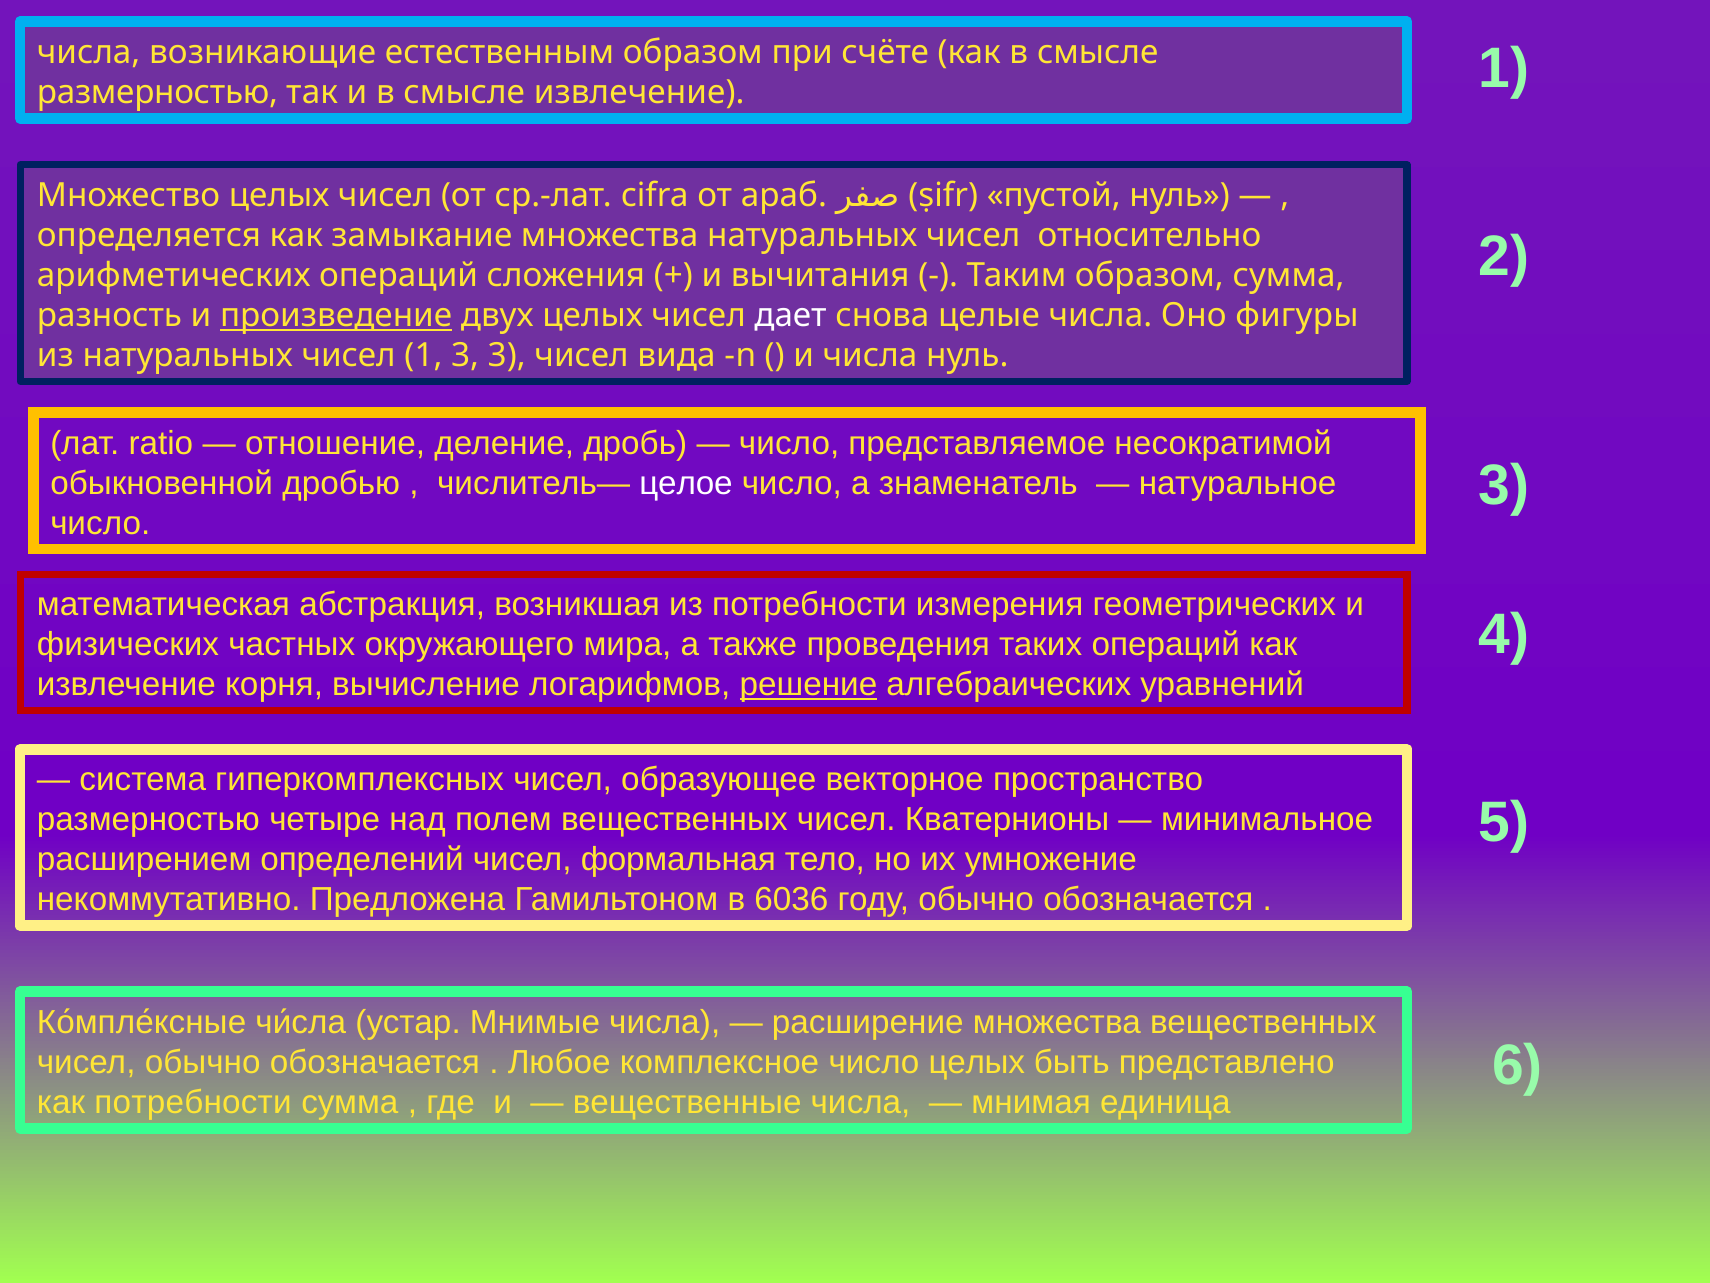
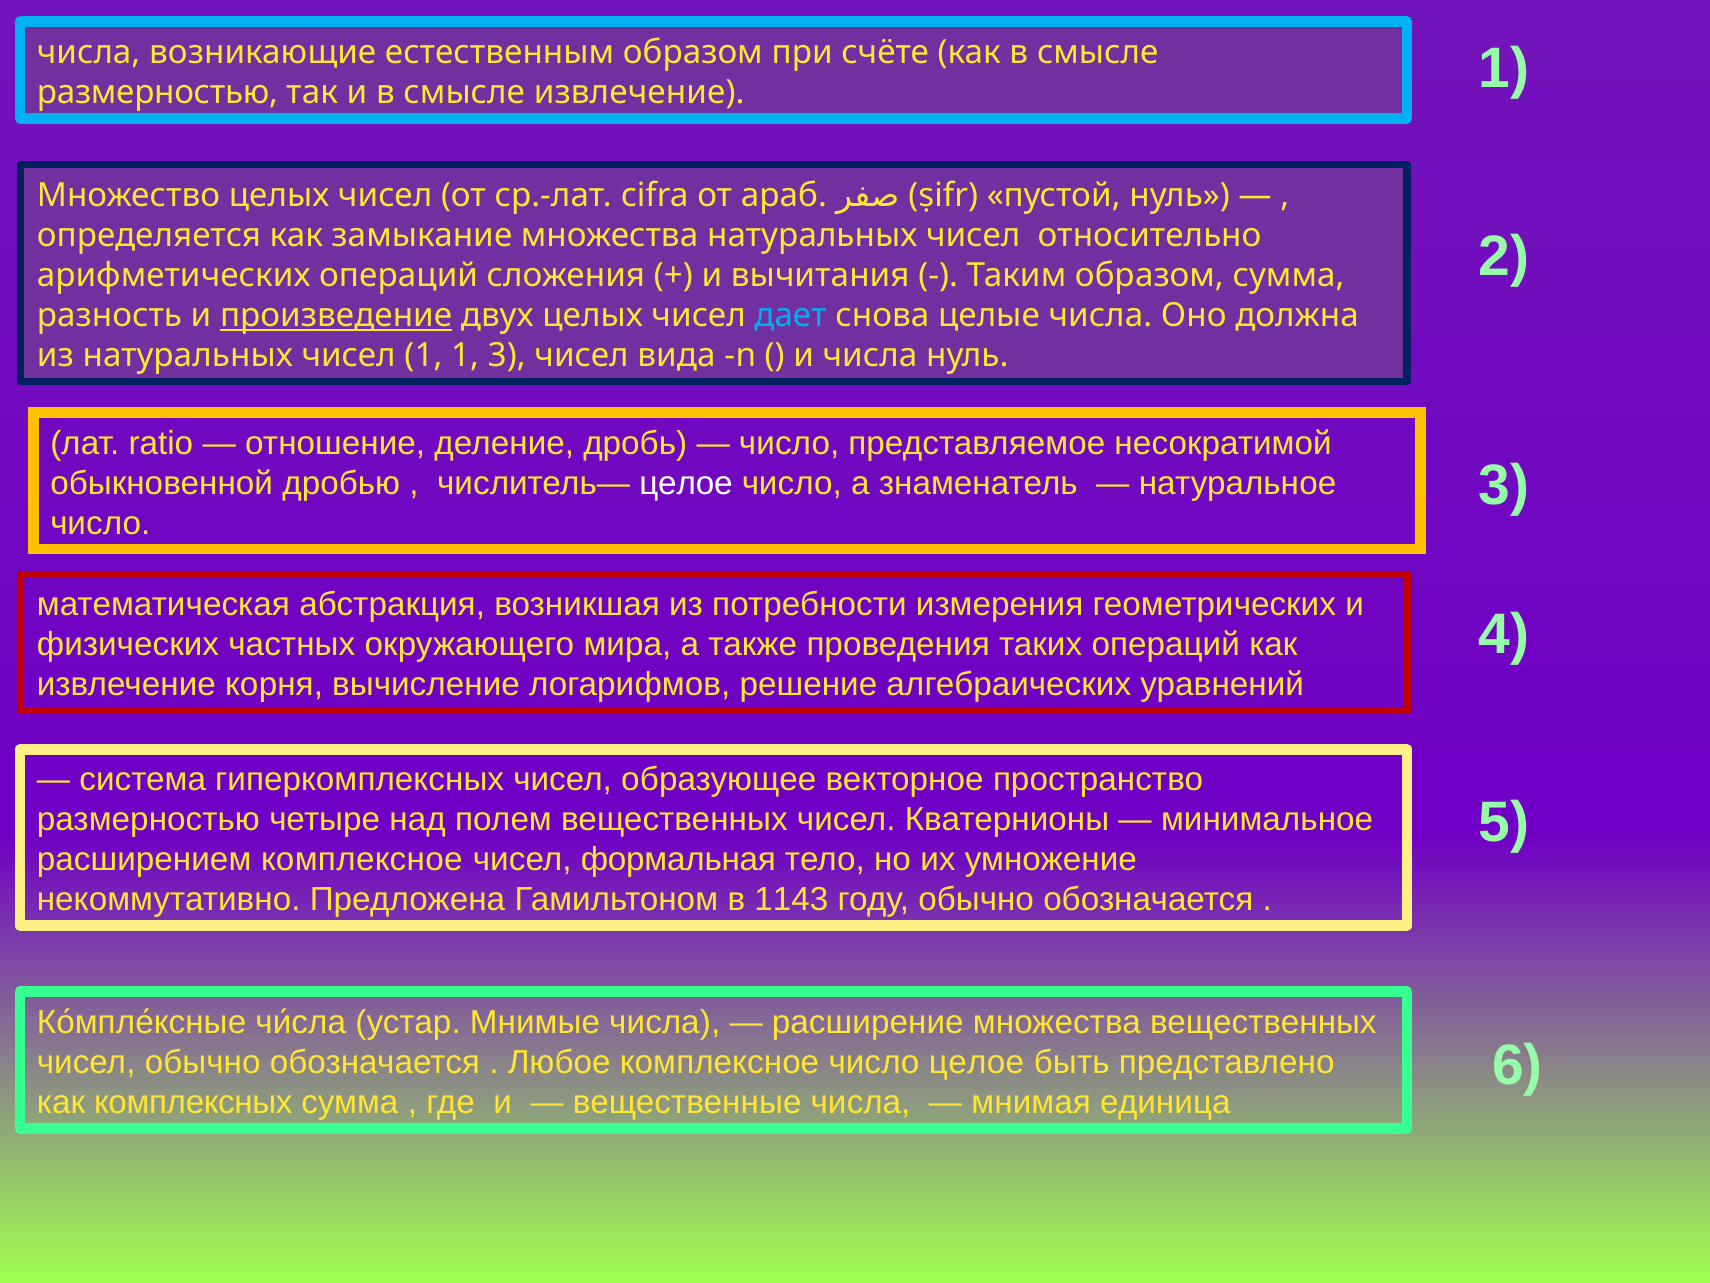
дает colour: white -> light blue
фигуры: фигуры -> должна
1 3: 3 -> 1
решение underline: present -> none
расширением определений: определений -> комплексное
6036: 6036 -> 1143
число целых: целых -> целое
как потребности: потребности -> комплексных
